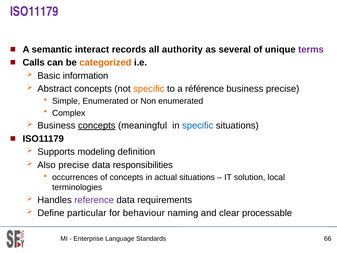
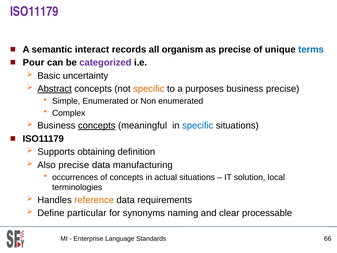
authority: authority -> organism
as several: several -> precise
terms colour: purple -> blue
Calls: Calls -> Pour
categorized colour: orange -> purple
information: information -> uncertainty
Abstract underline: none -> present
référence: référence -> purposes
modeling: modeling -> obtaining
responsibilities: responsibilities -> manufacturing
reference colour: purple -> orange
behaviour: behaviour -> synonyms
